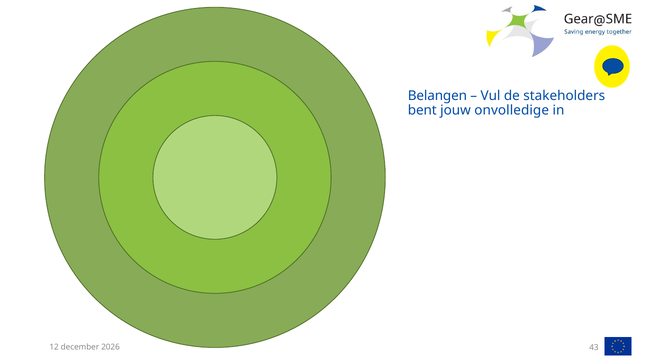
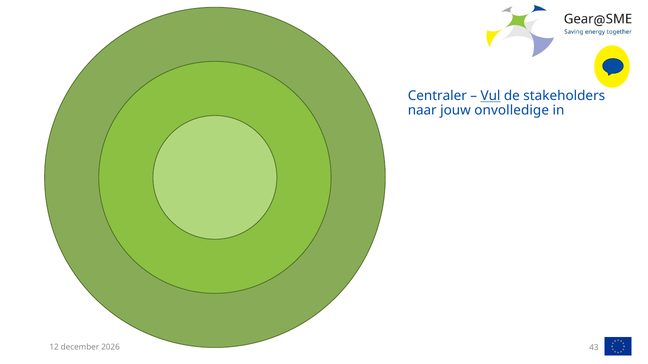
Belangen: Belangen -> Centraler
Vul underline: none -> present
bent: bent -> naar
